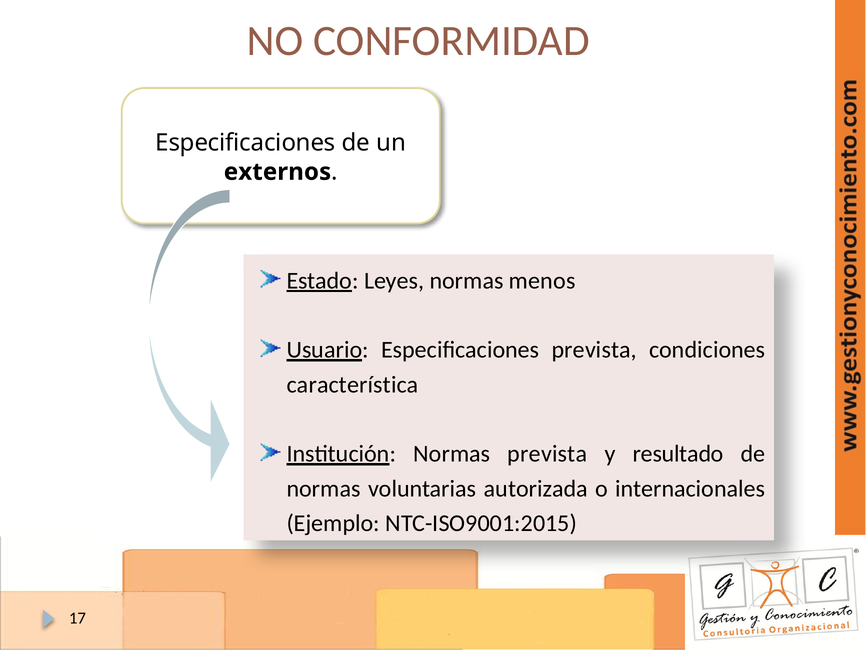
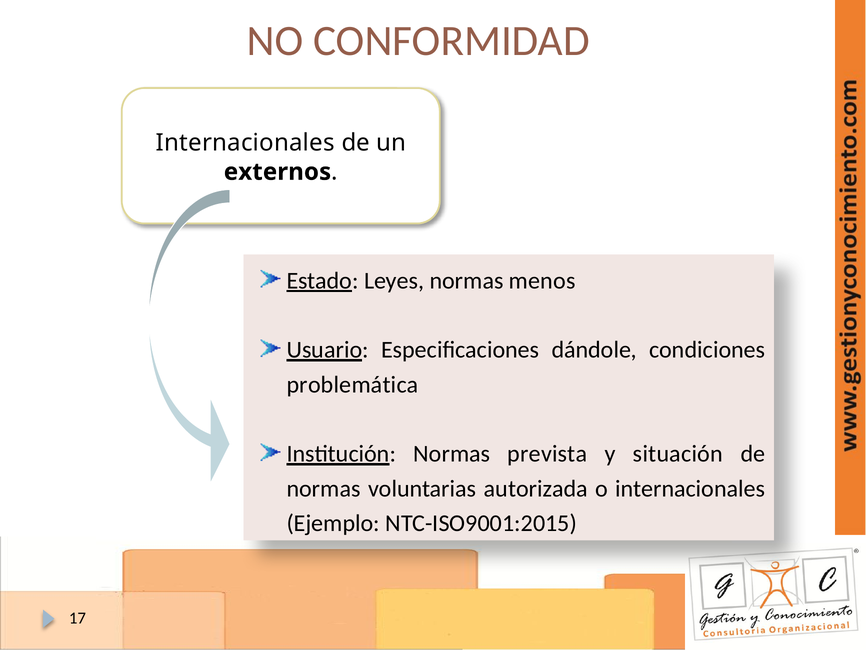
Especificaciones at (245, 143): Especificaciones -> Internacionales
Especificaciones prevista: prevista -> dándole
característica: característica -> problemática
resultado: resultado -> situación
